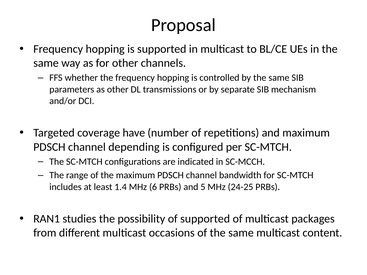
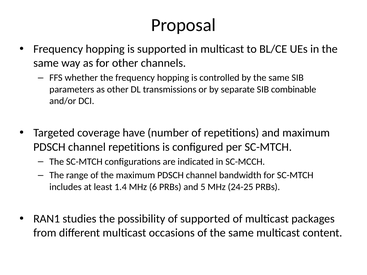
mechanism: mechanism -> combinable
channel depending: depending -> repetitions
